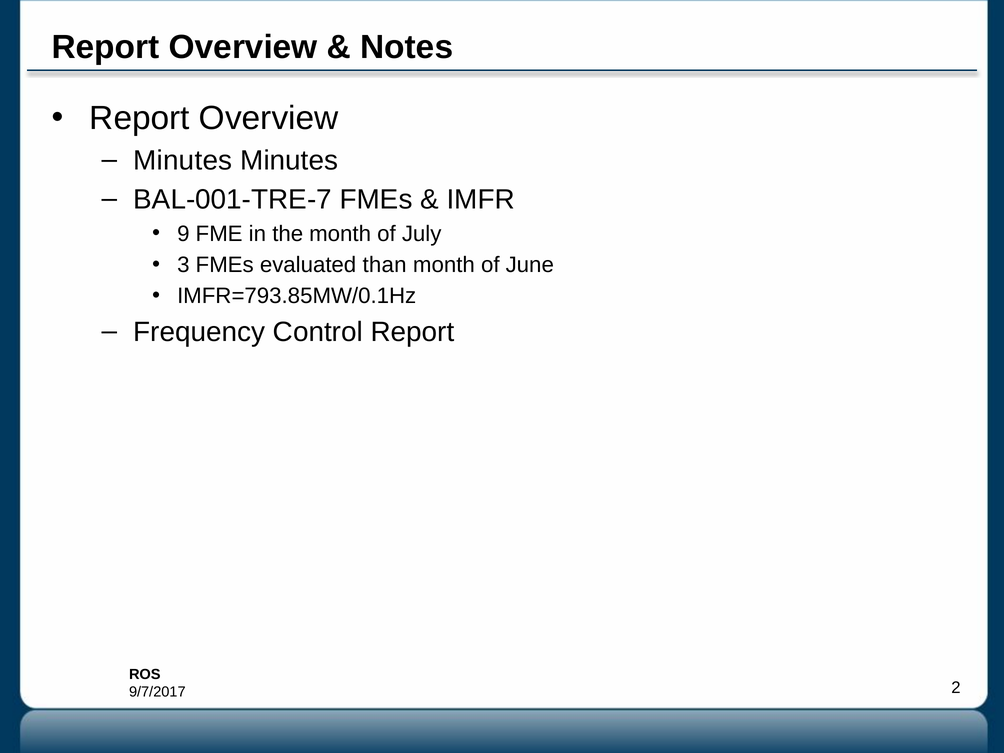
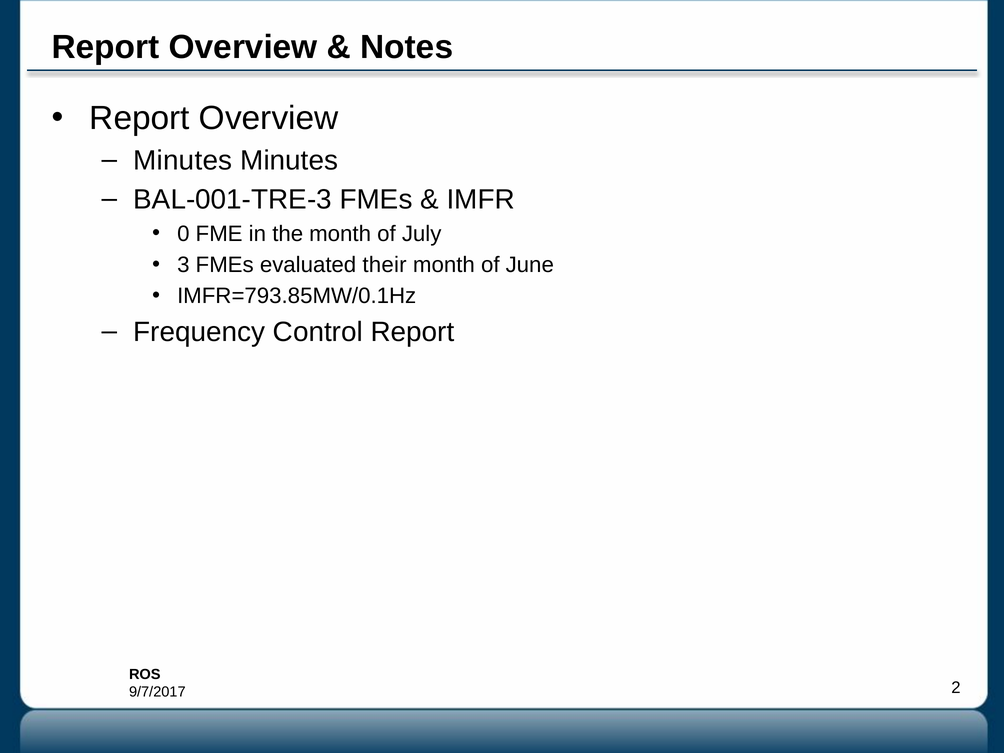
BAL-001-TRE-7: BAL-001-TRE-7 -> BAL-001-TRE-3
9: 9 -> 0
than: than -> their
